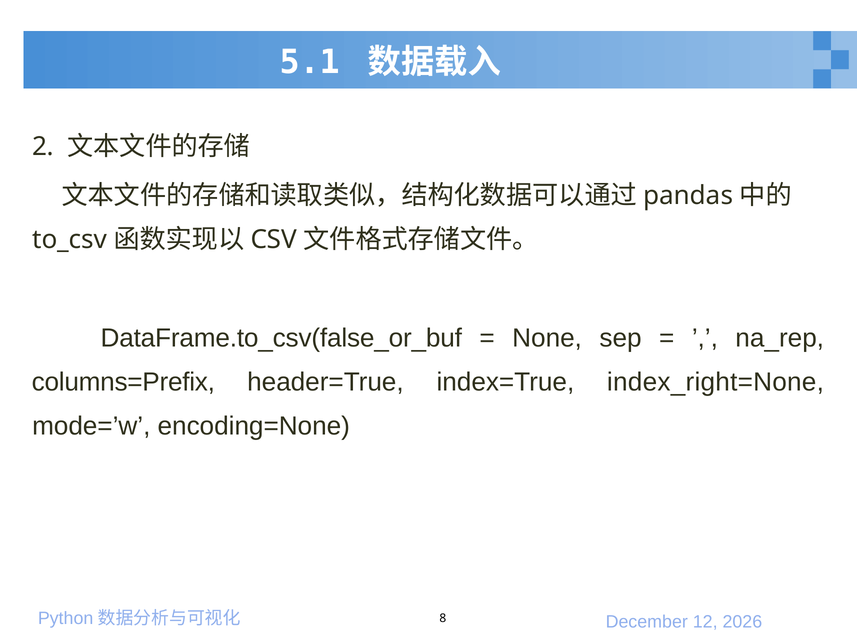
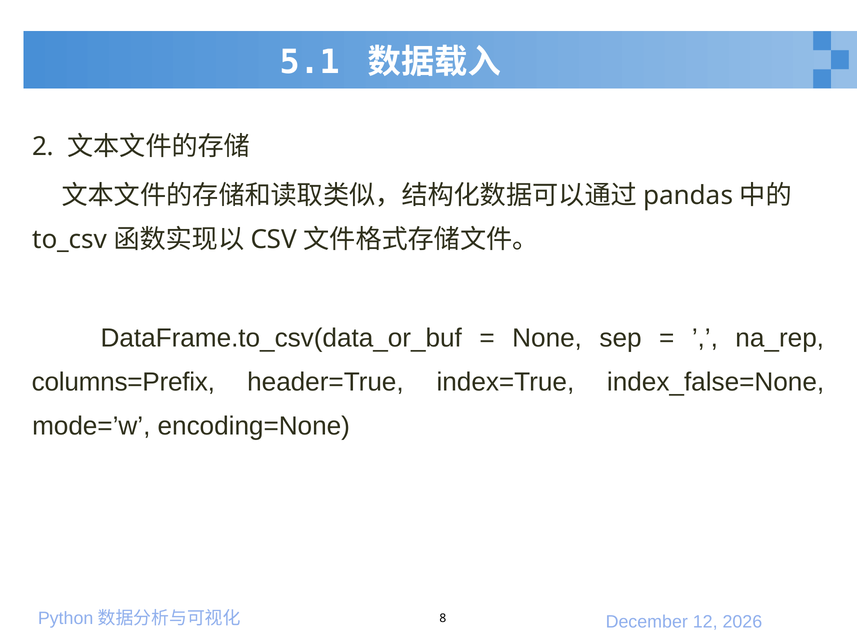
DataFrame.to_csv(false_or_buf: DataFrame.to_csv(false_or_buf -> DataFrame.to_csv(data_or_buf
index_right=None: index_right=None -> index_false=None
